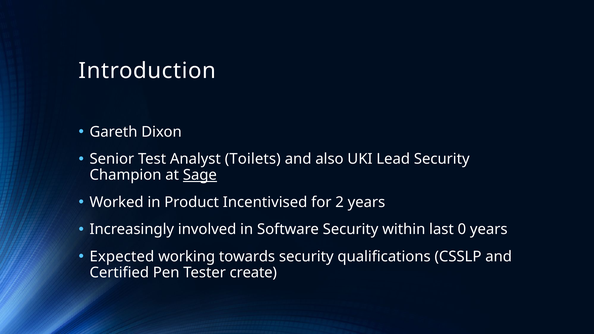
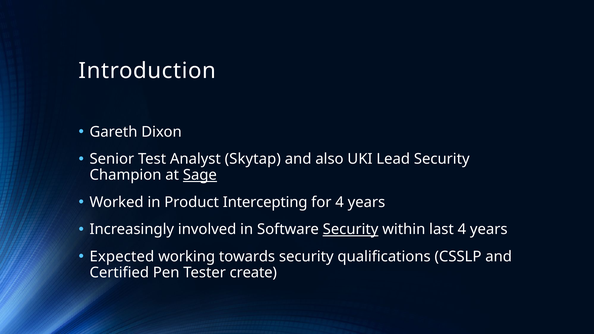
Toilets: Toilets -> Skytap
Incentivised: Incentivised -> Intercepting
for 2: 2 -> 4
Security at (351, 230) underline: none -> present
last 0: 0 -> 4
